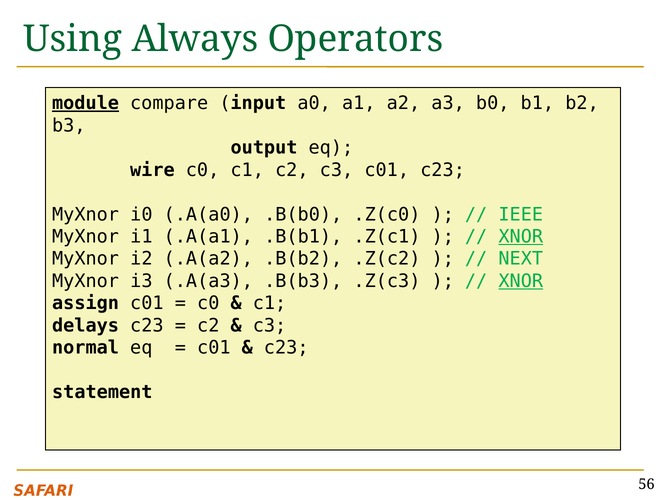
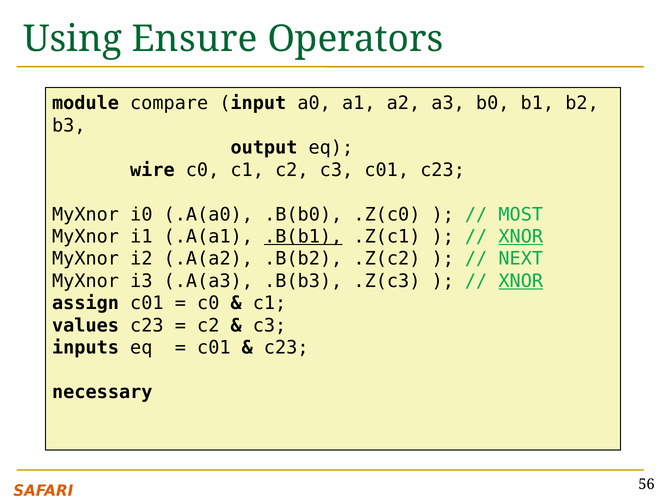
Always: Always -> Ensure
module underline: present -> none
IEEE: IEEE -> MOST
.B(b1 underline: none -> present
delays: delays -> values
normal: normal -> inputs
statement: statement -> necessary
